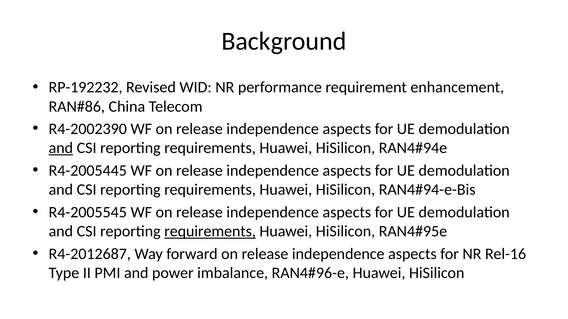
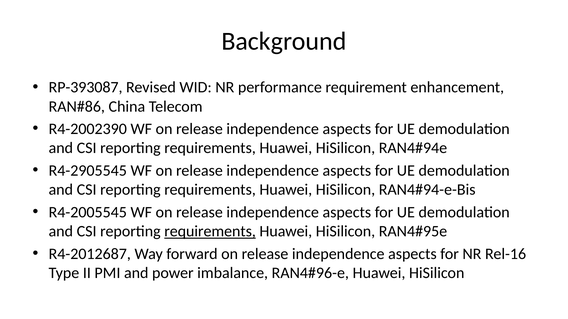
RP-192232: RP-192232 -> RP-393087
and at (61, 148) underline: present -> none
R4-2005445: R4-2005445 -> R4-2905545
